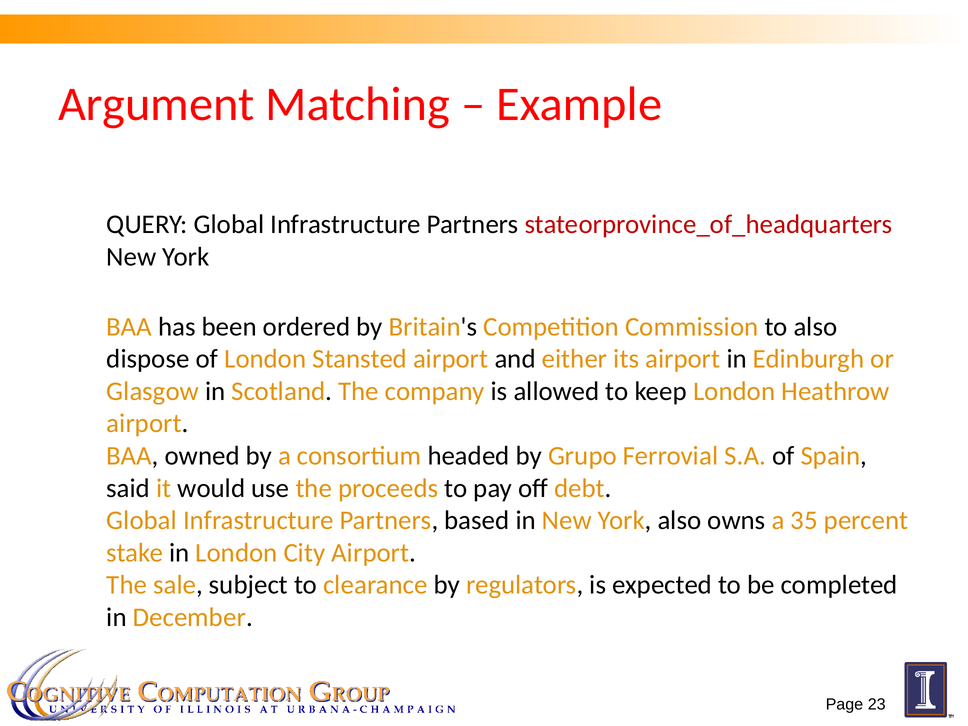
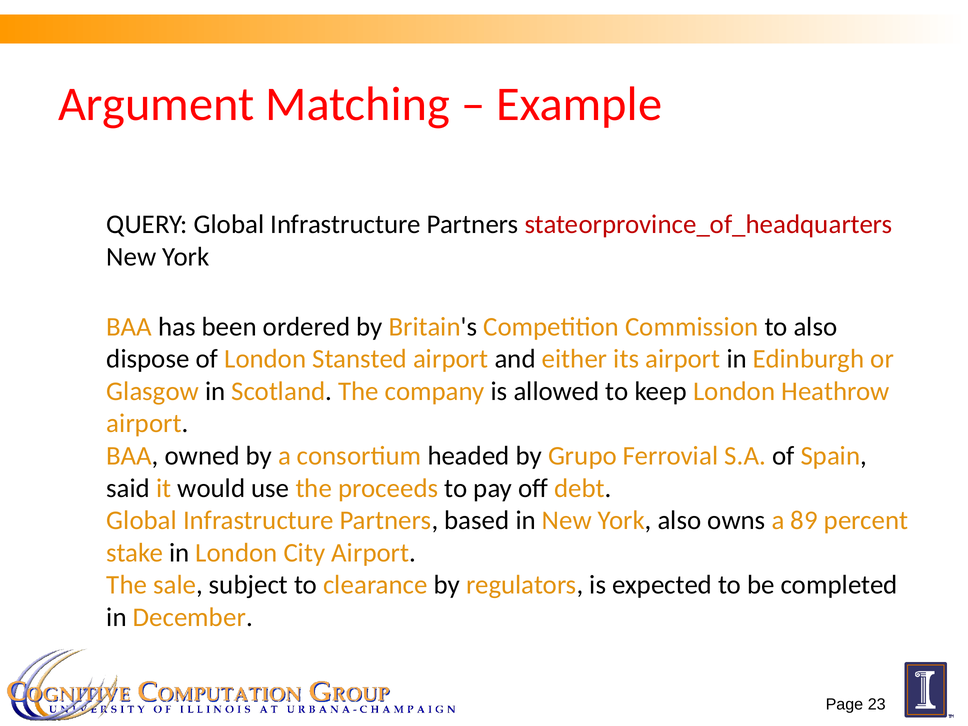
35: 35 -> 89
